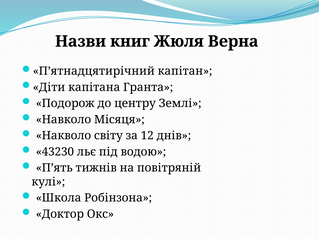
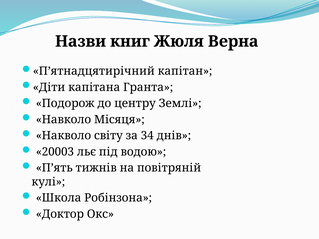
12: 12 -> 34
43230: 43230 -> 20003
